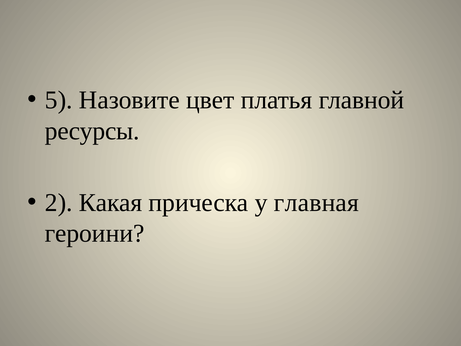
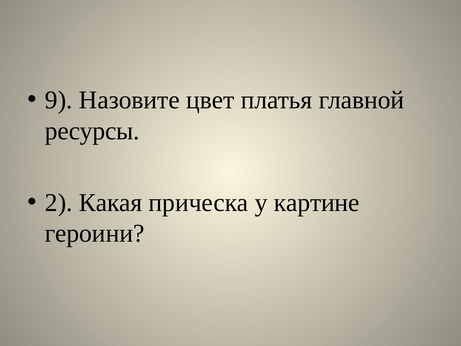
5: 5 -> 9
главная: главная -> картине
